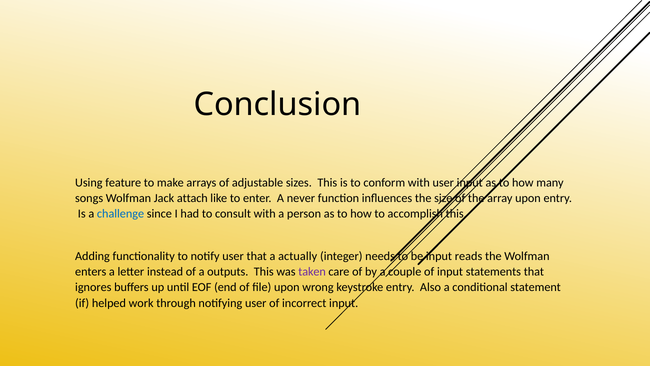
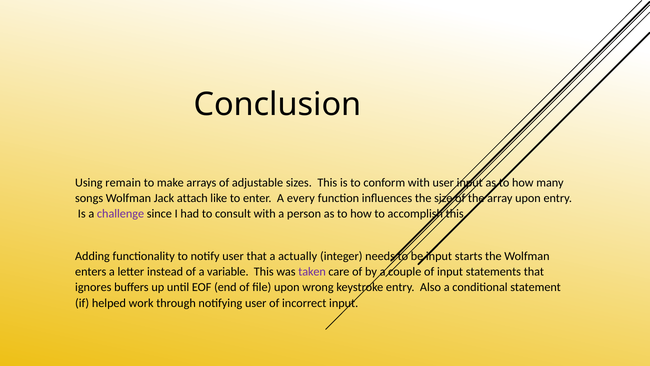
feature: feature -> remain
never: never -> every
challenge colour: blue -> purple
reads: reads -> starts
outputs: outputs -> variable
